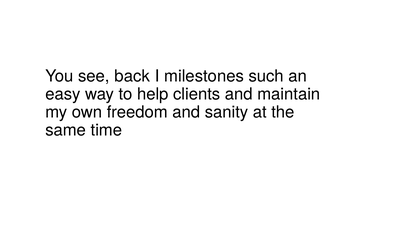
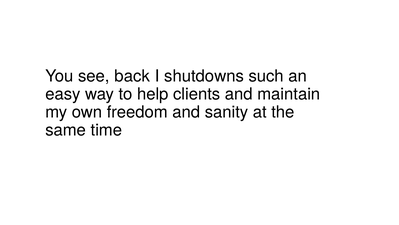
milestones: milestones -> shutdowns
